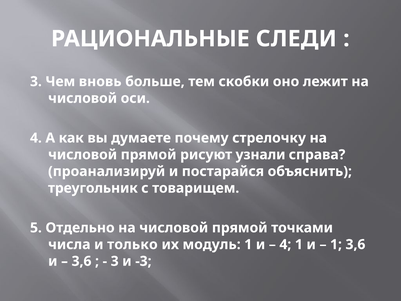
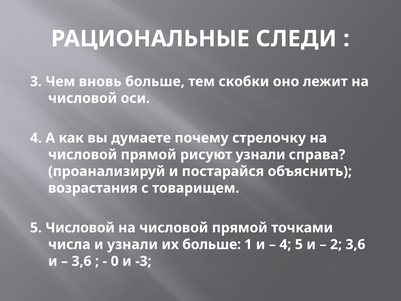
треугольник: треугольник -> возрастания
5 Отдельно: Отдельно -> Числовой
и только: только -> узнали
их модуль: модуль -> больше
4 1: 1 -> 5
1 at (336, 244): 1 -> 2
3 at (115, 261): 3 -> 0
